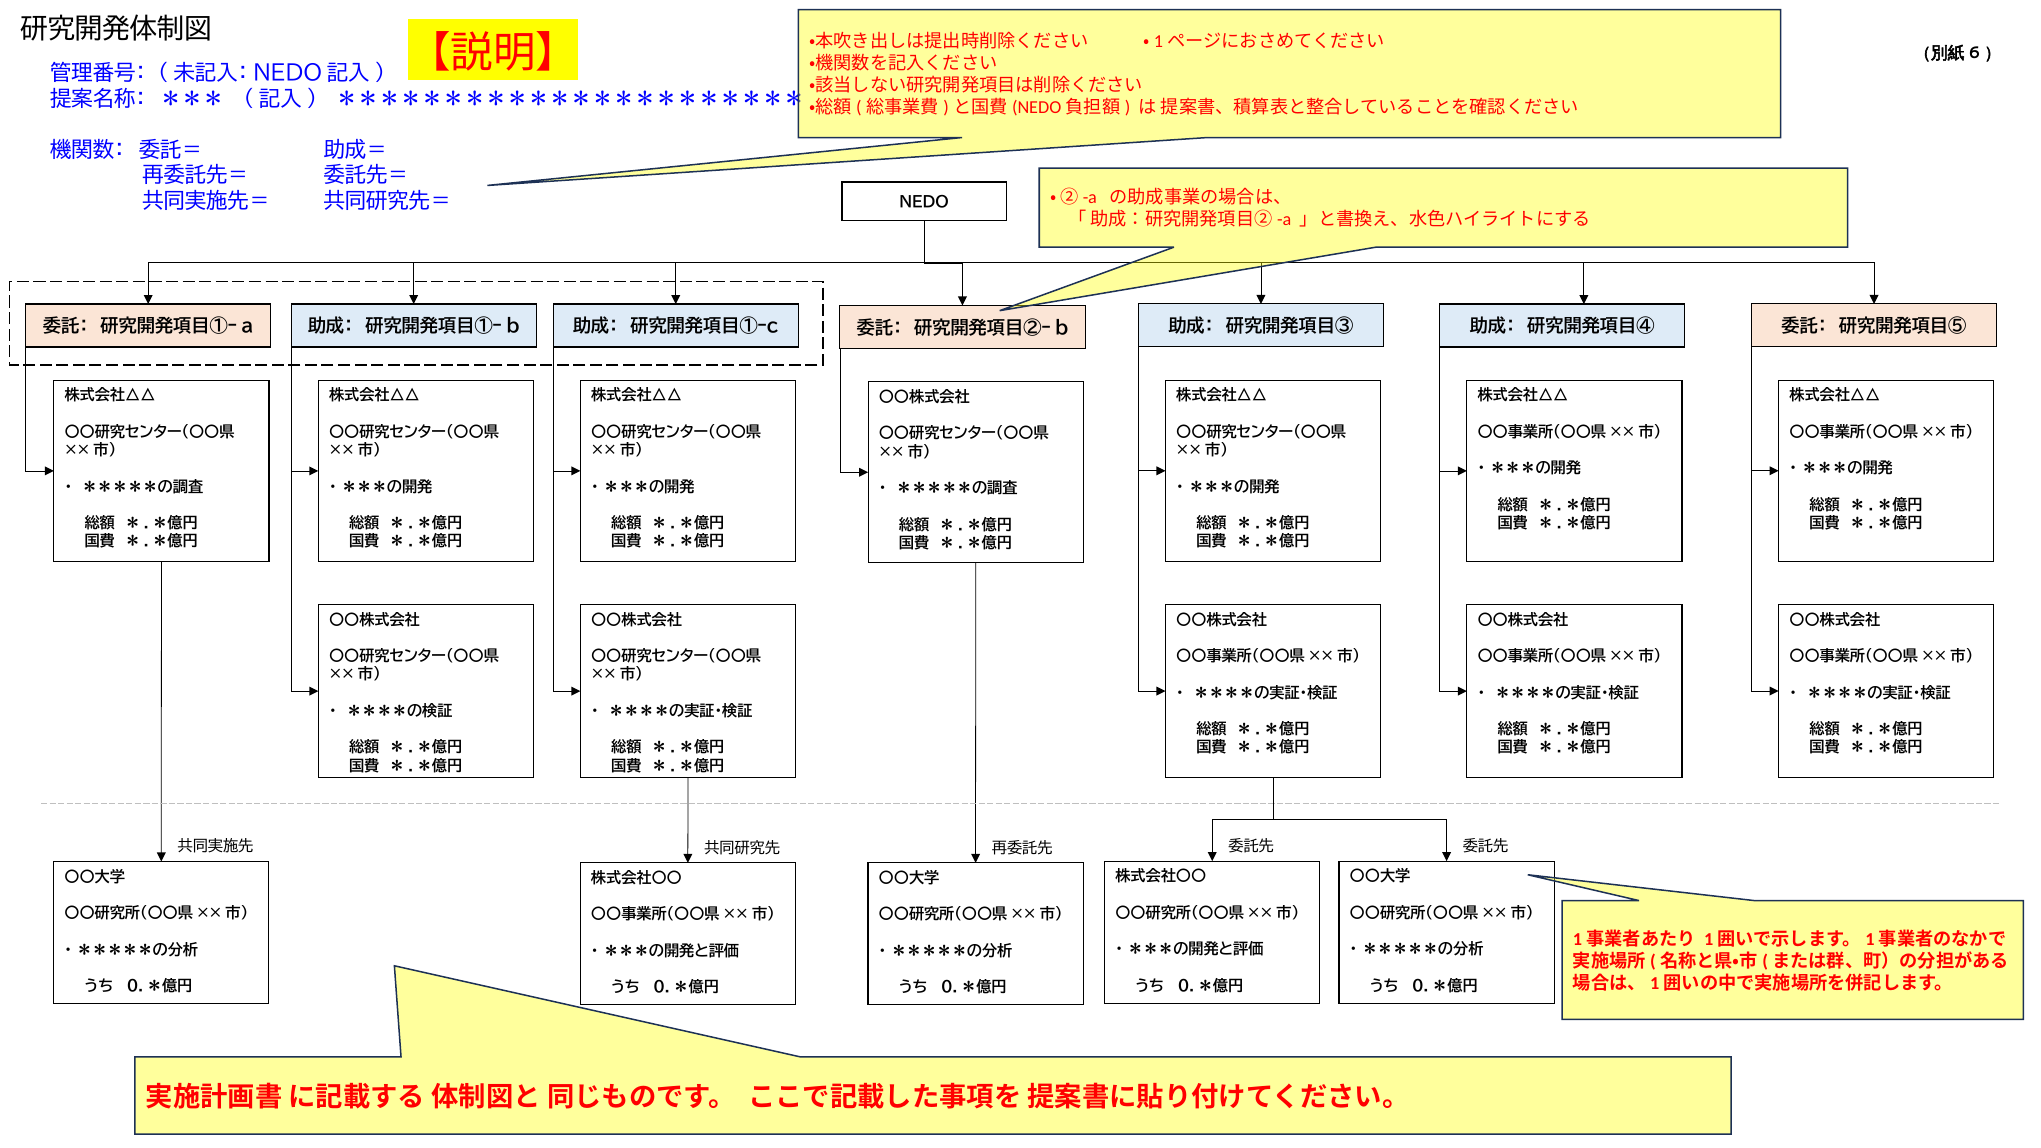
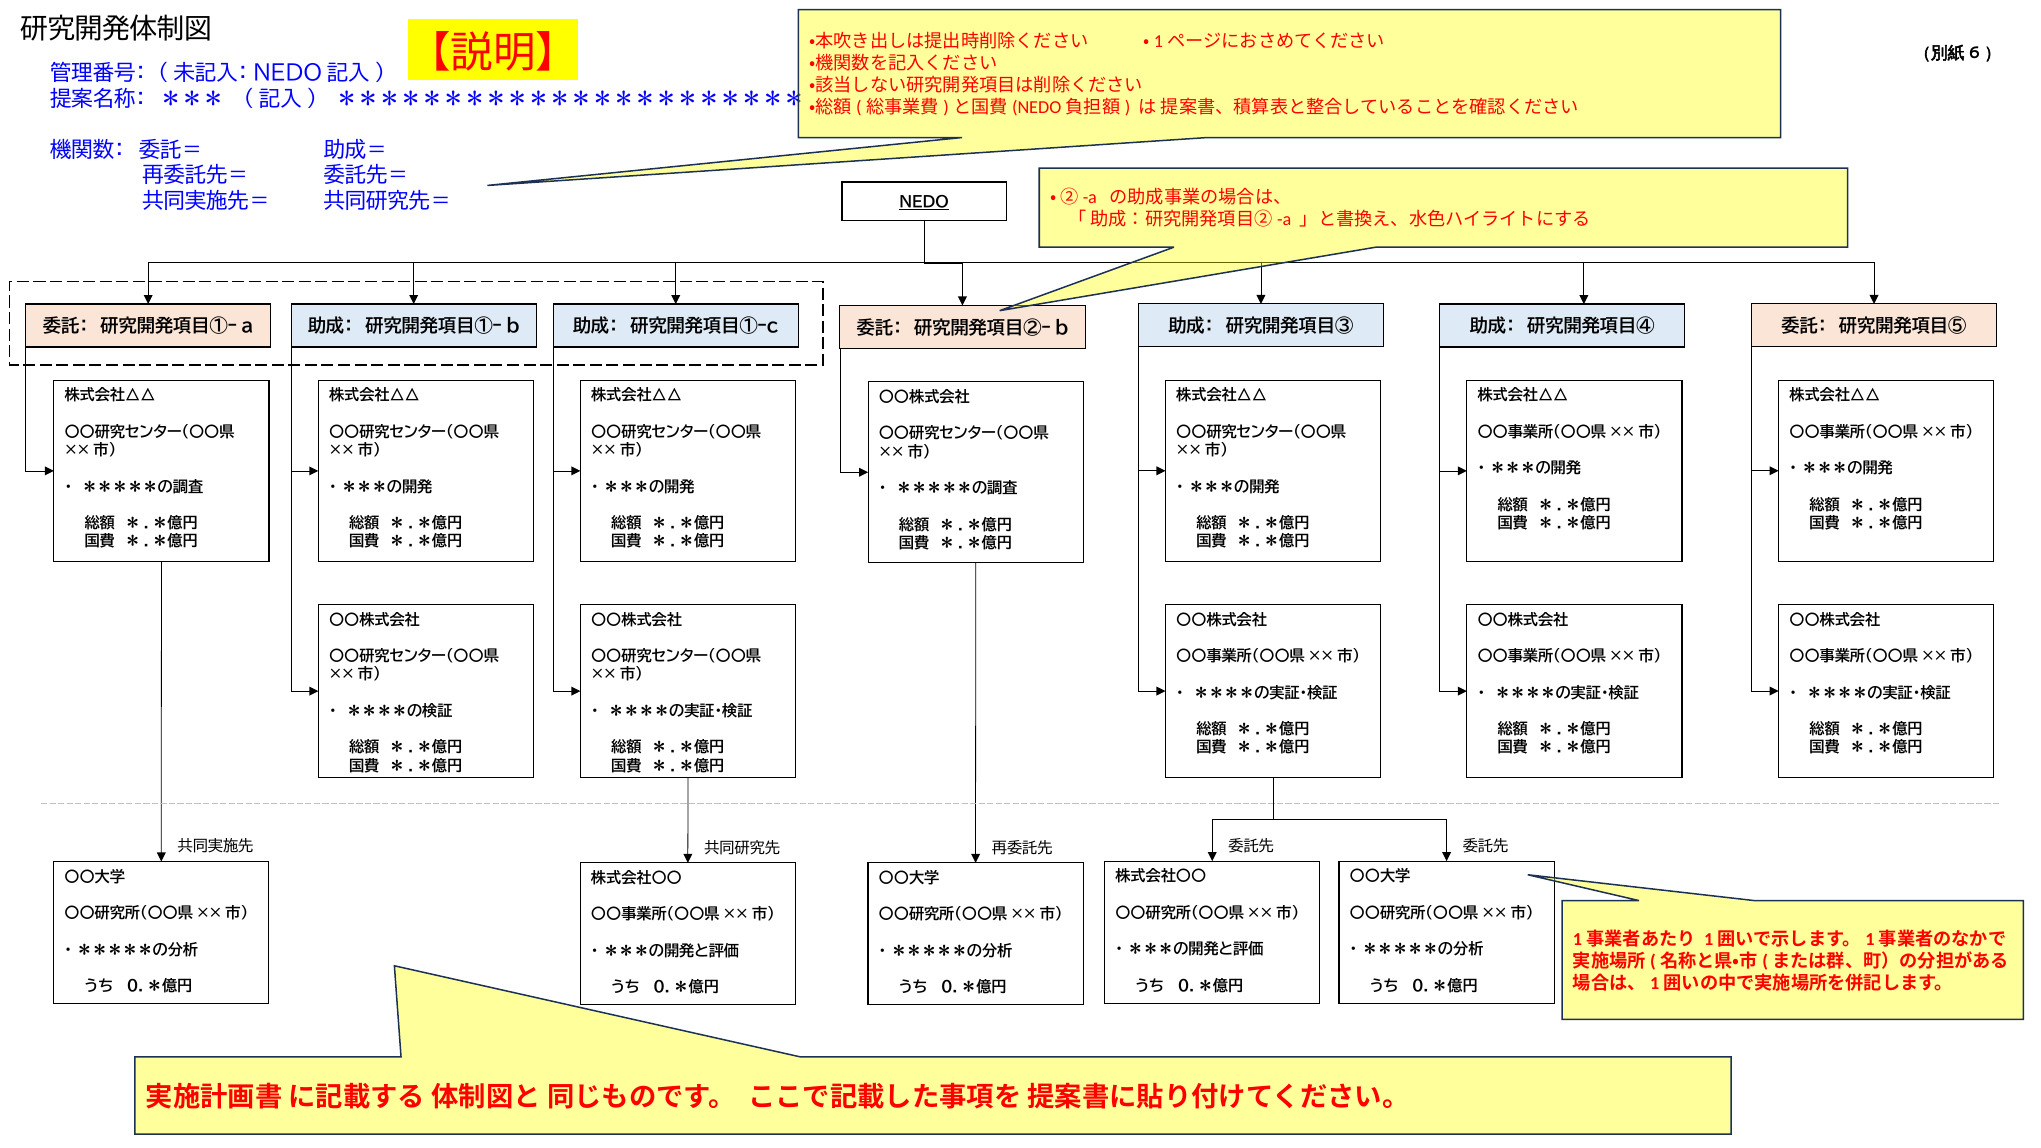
NEDO underline: none -> present
